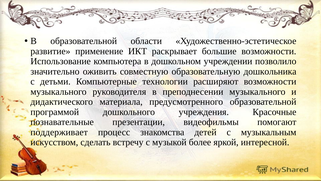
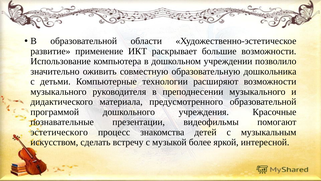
поддерживает: поддерживает -> эстетического
